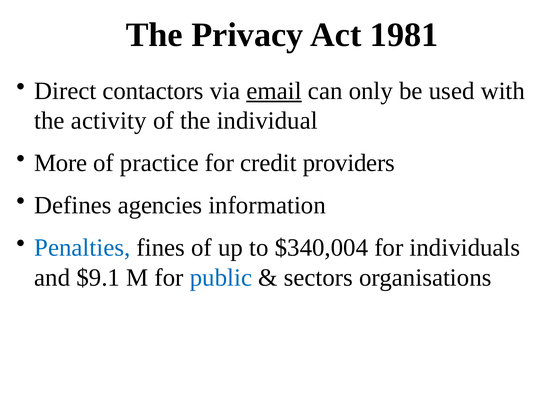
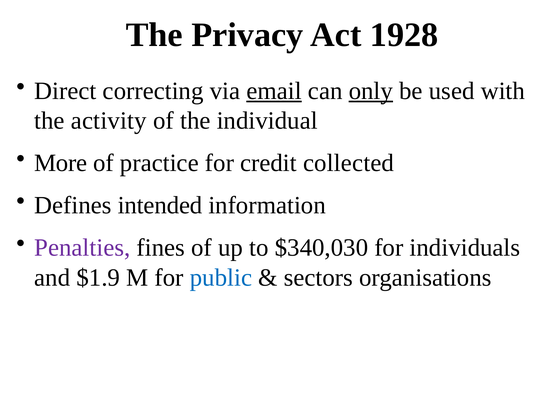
1981: 1981 -> 1928
contactors: contactors -> correcting
only underline: none -> present
providers: providers -> collected
agencies: agencies -> intended
Penalties colour: blue -> purple
$340,004: $340,004 -> $340,030
$9.1: $9.1 -> $1.9
